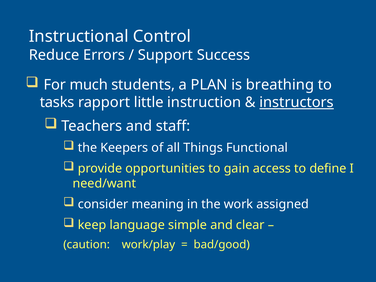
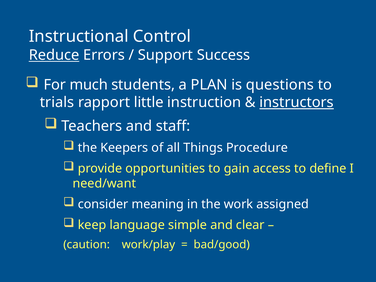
Reduce underline: none -> present
breathing: breathing -> questions
tasks: tasks -> trials
Functional: Functional -> Procedure
